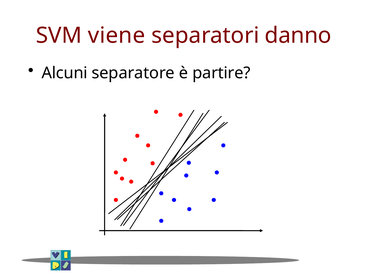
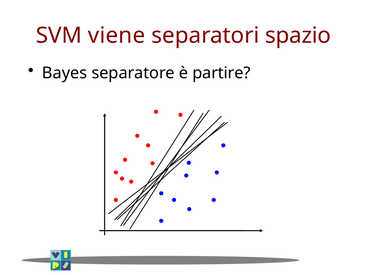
danno: danno -> spazio
Alcuni: Alcuni -> Bayes
